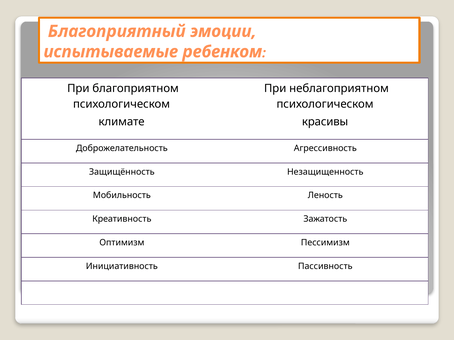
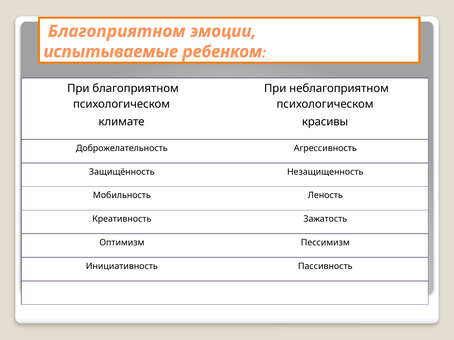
Благоприятный at (117, 31): Благоприятный -> Благоприятном
